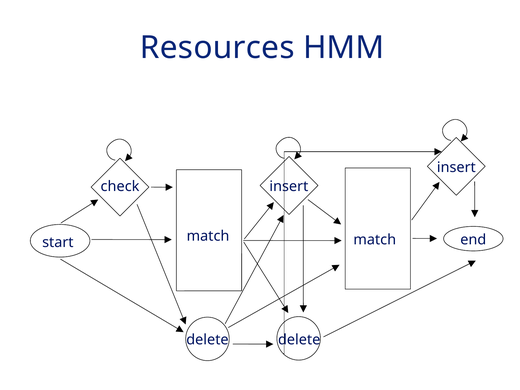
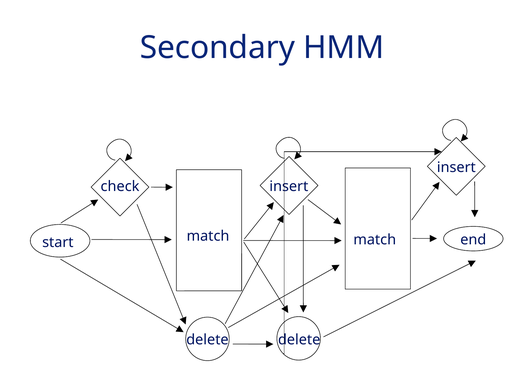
Resources: Resources -> Secondary
